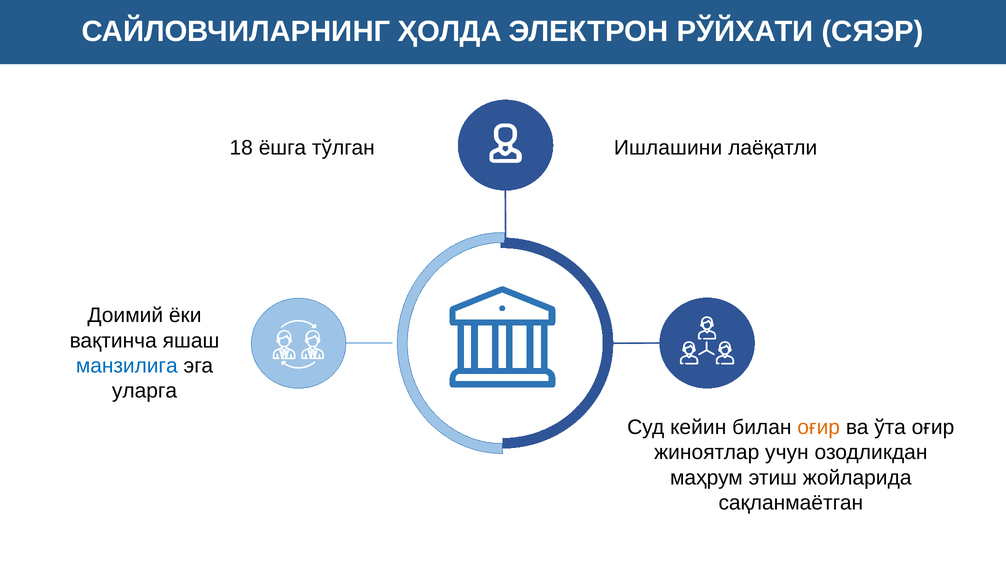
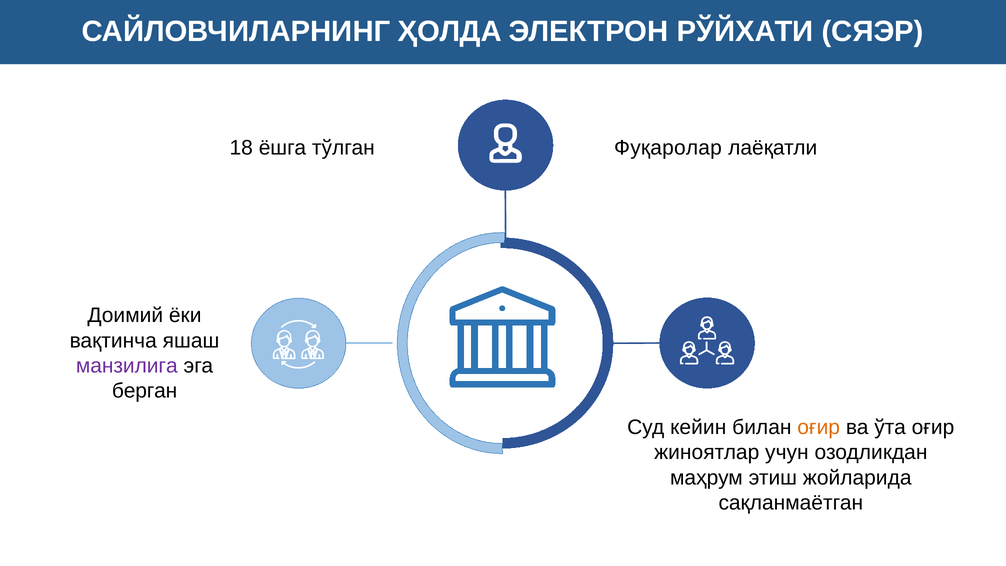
Ишлашини: Ишлашини -> Фуқаролар
манзилига colour: blue -> purple
уларга: уларга -> берган
